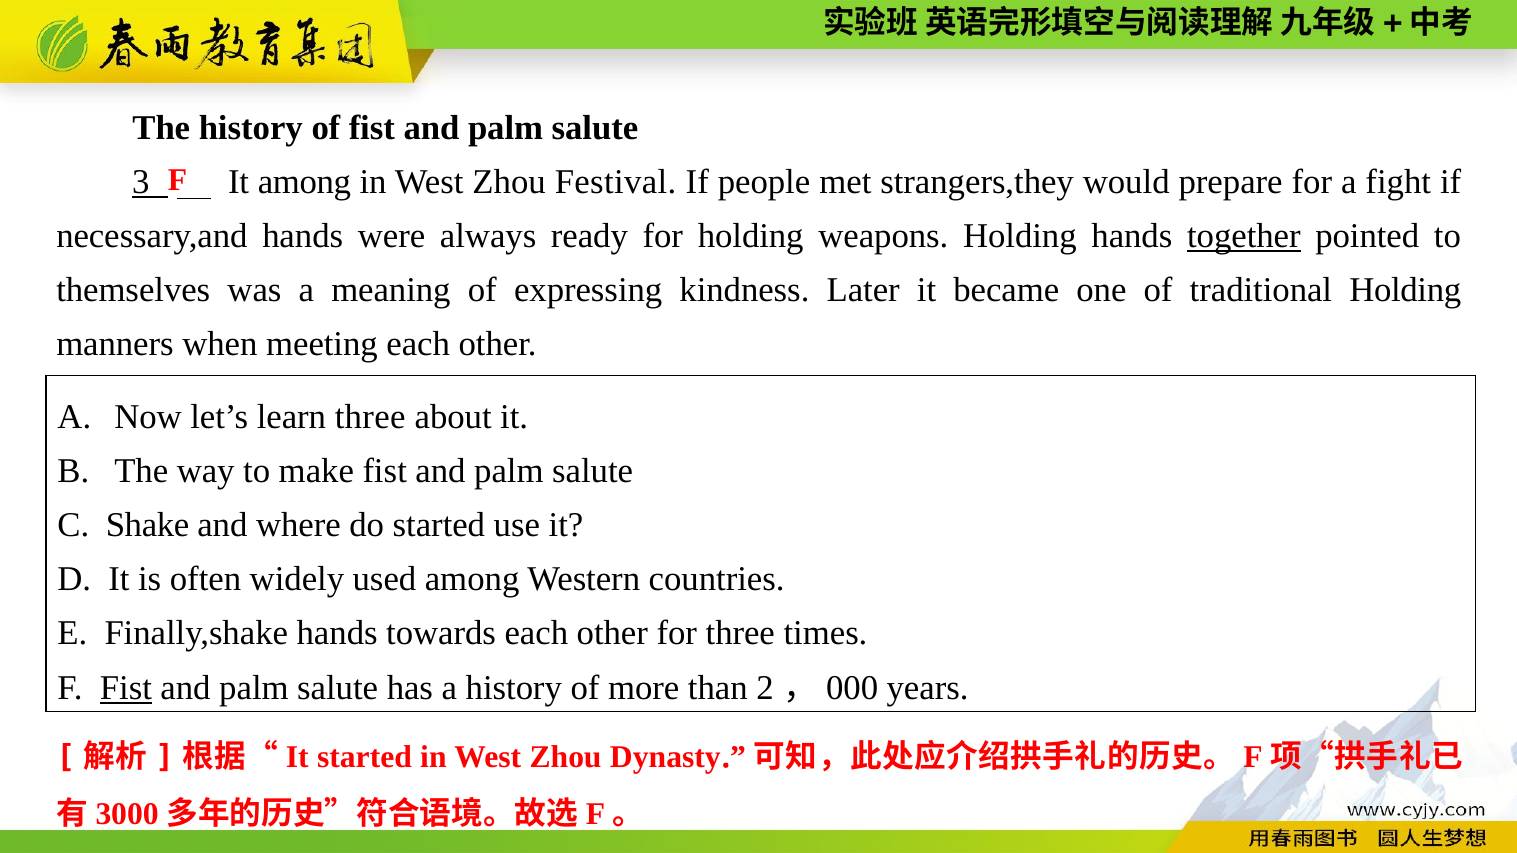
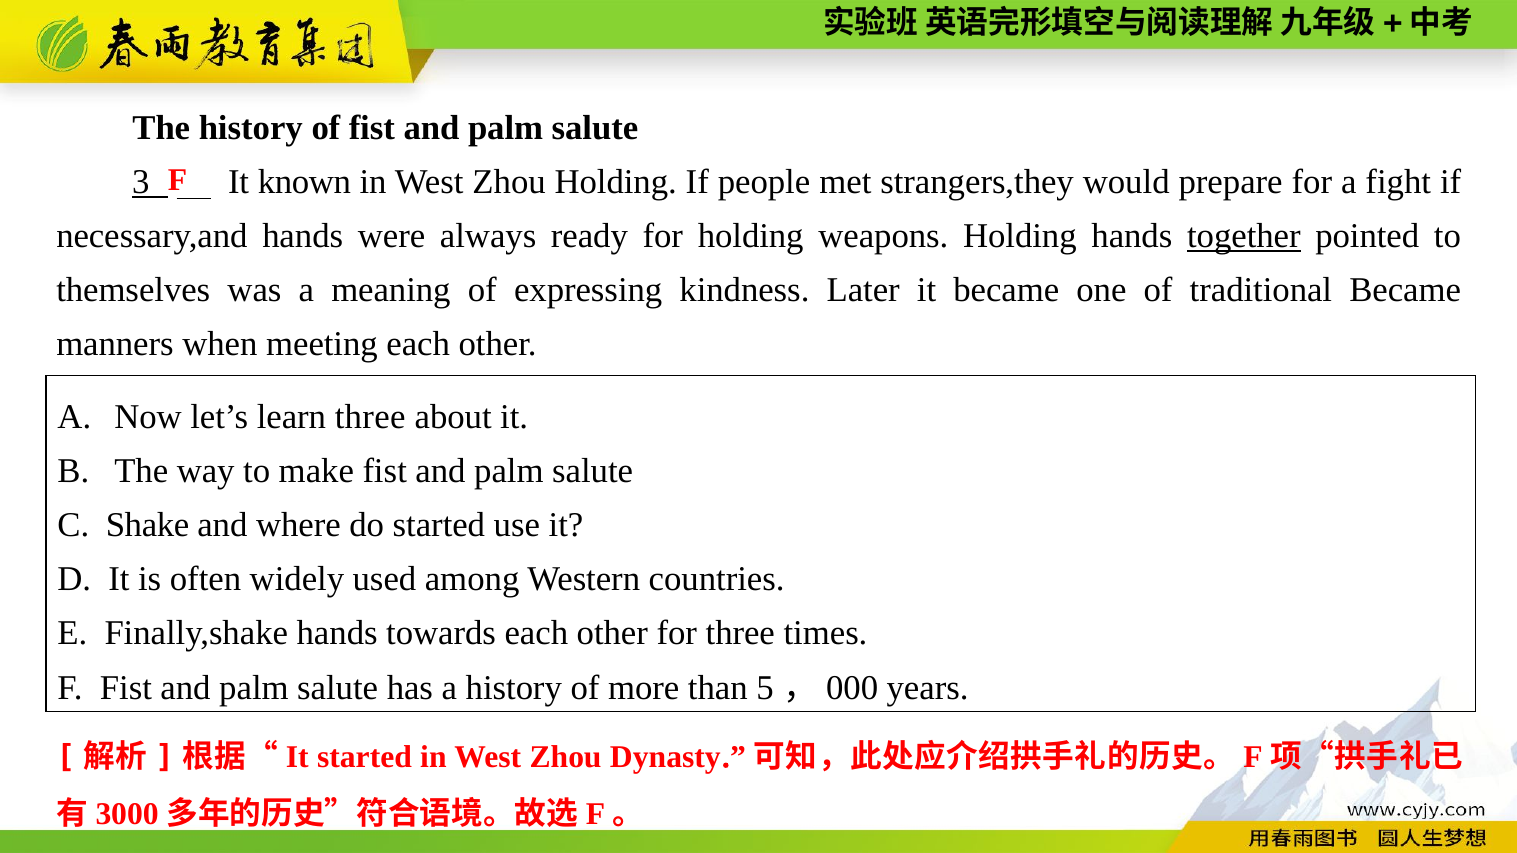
It among: among -> known
Zhou Festival: Festival -> Holding
traditional Holding: Holding -> Became
Fist at (126, 688) underline: present -> none
2: 2 -> 5
